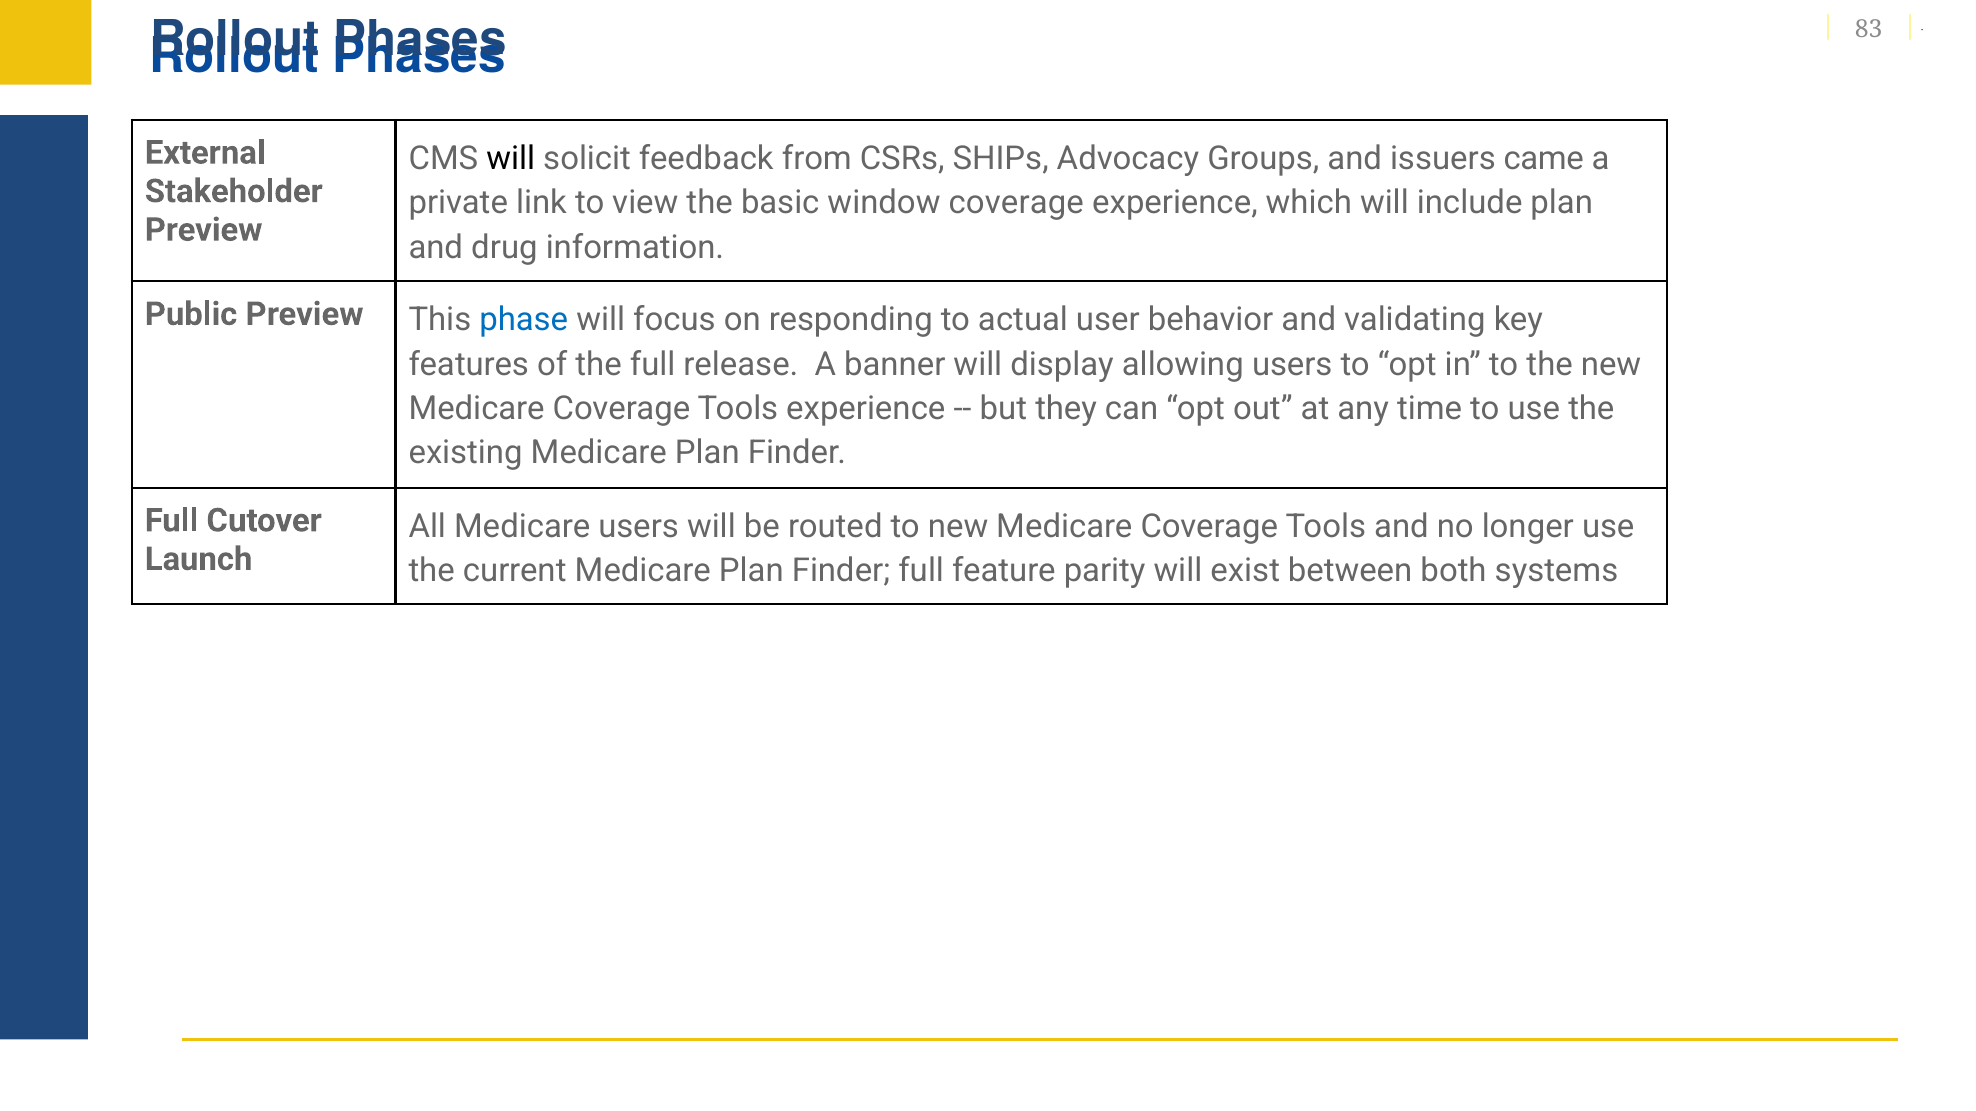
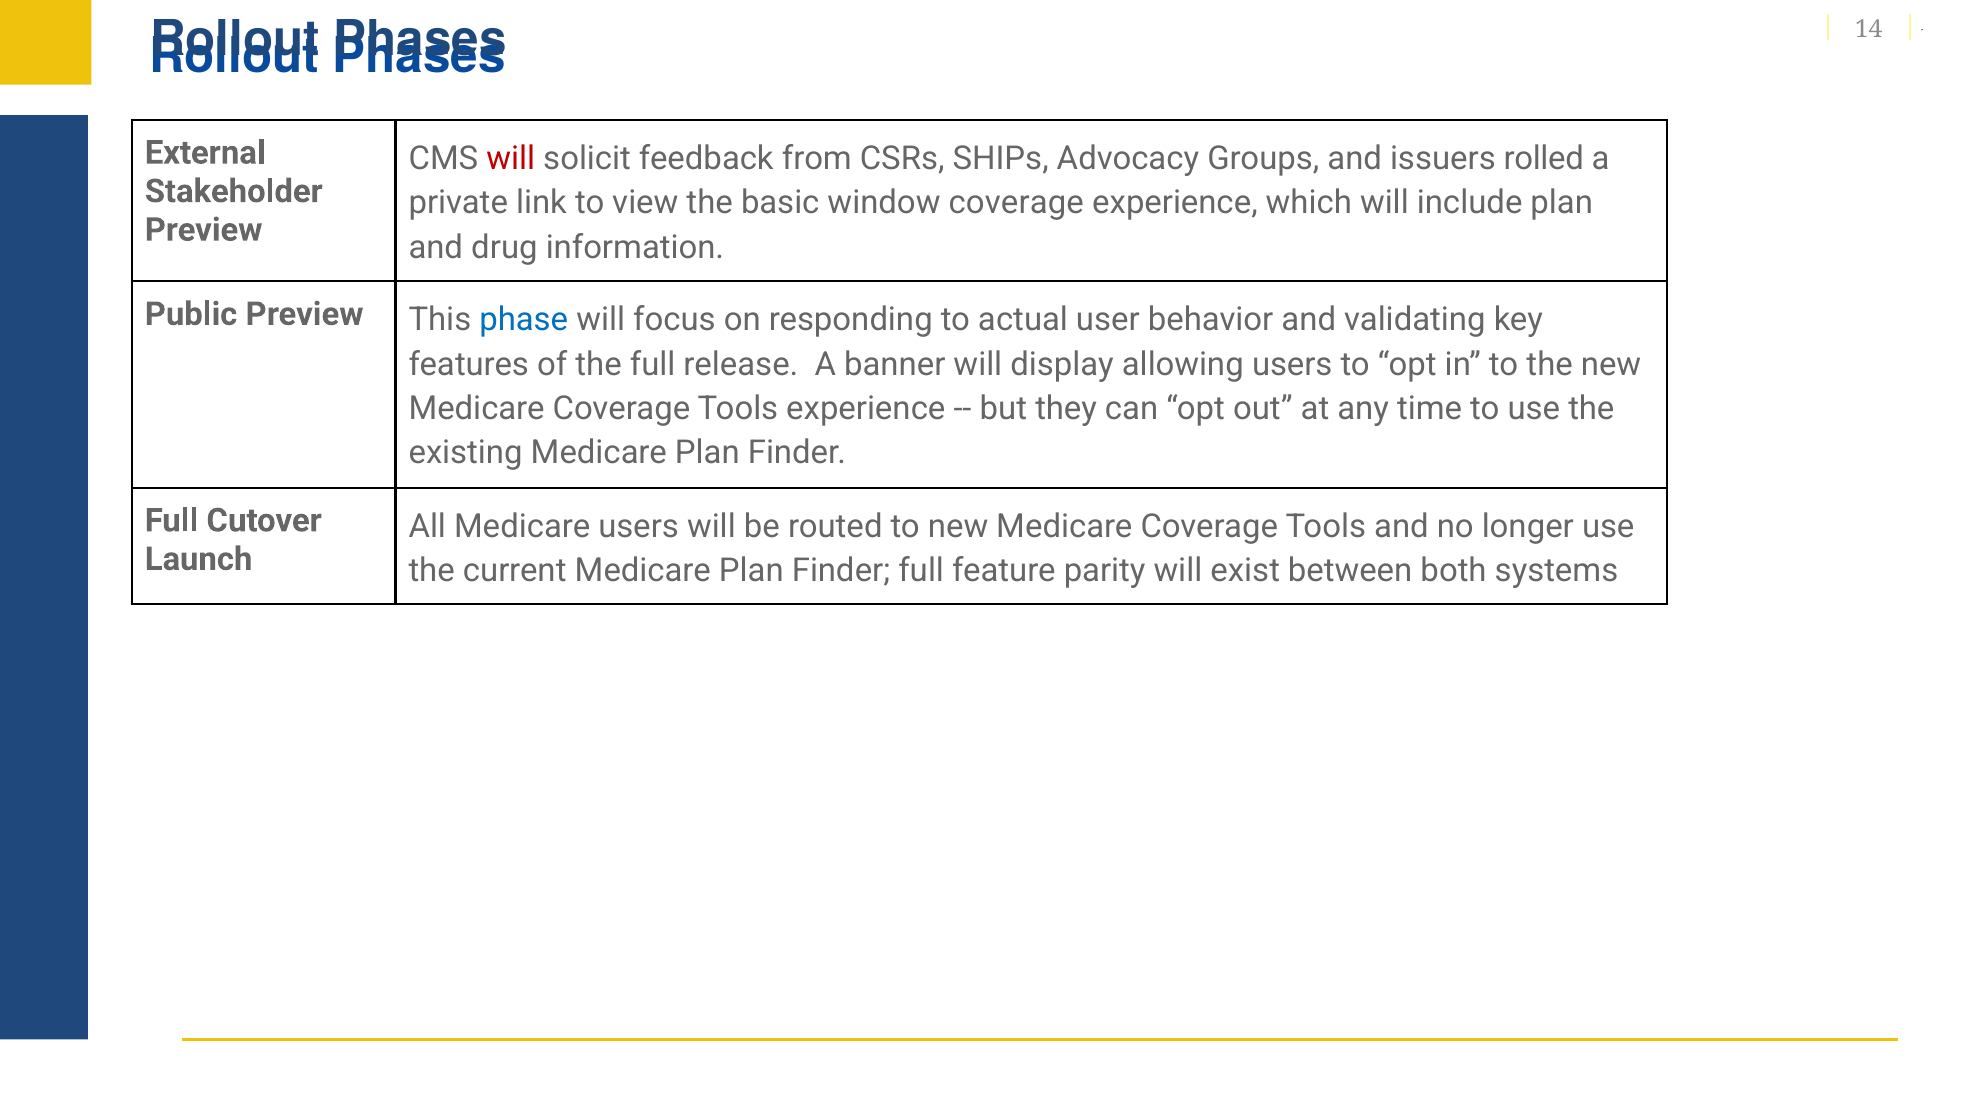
83: 83 -> 14
will at (511, 159) colour: black -> red
came: came -> rolled
